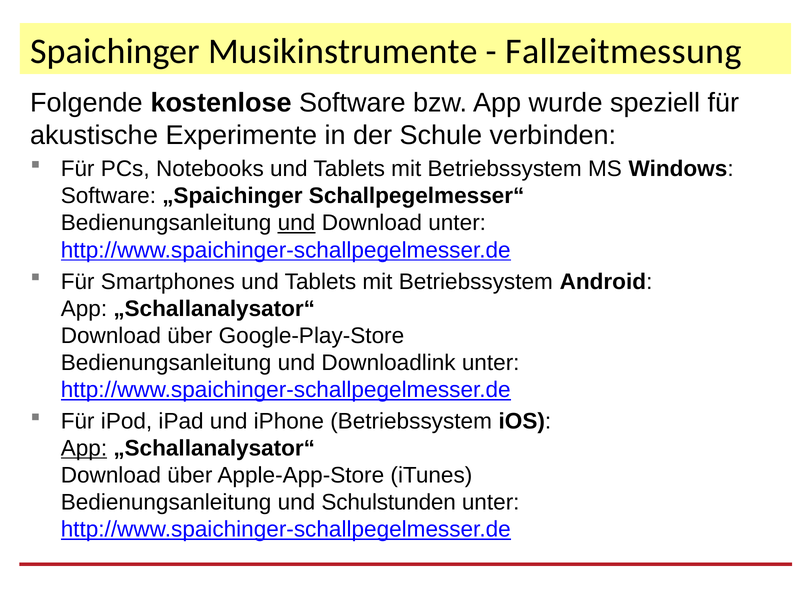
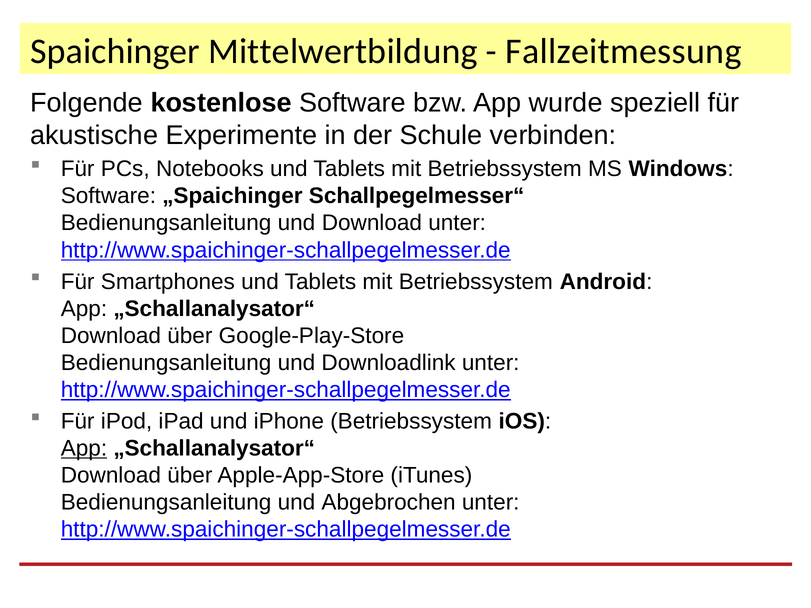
Musikinstrumente: Musikinstrumente -> Mittelwertbildung
und at (296, 223) underline: present -> none
Schulstunden: Schulstunden -> Abgebrochen
